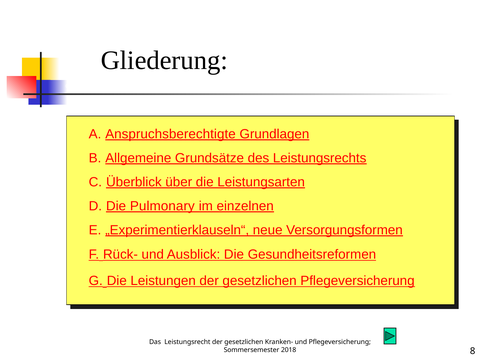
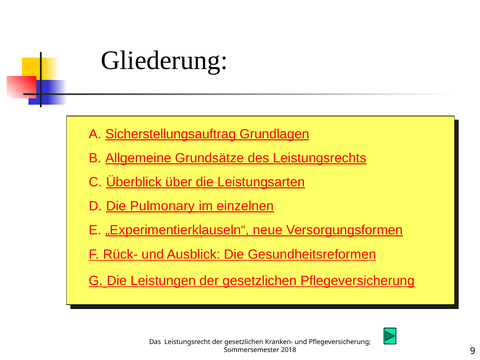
Anspruchsberechtigte: Anspruchsberechtigte -> Sicherstellungsauftrag
8: 8 -> 9
